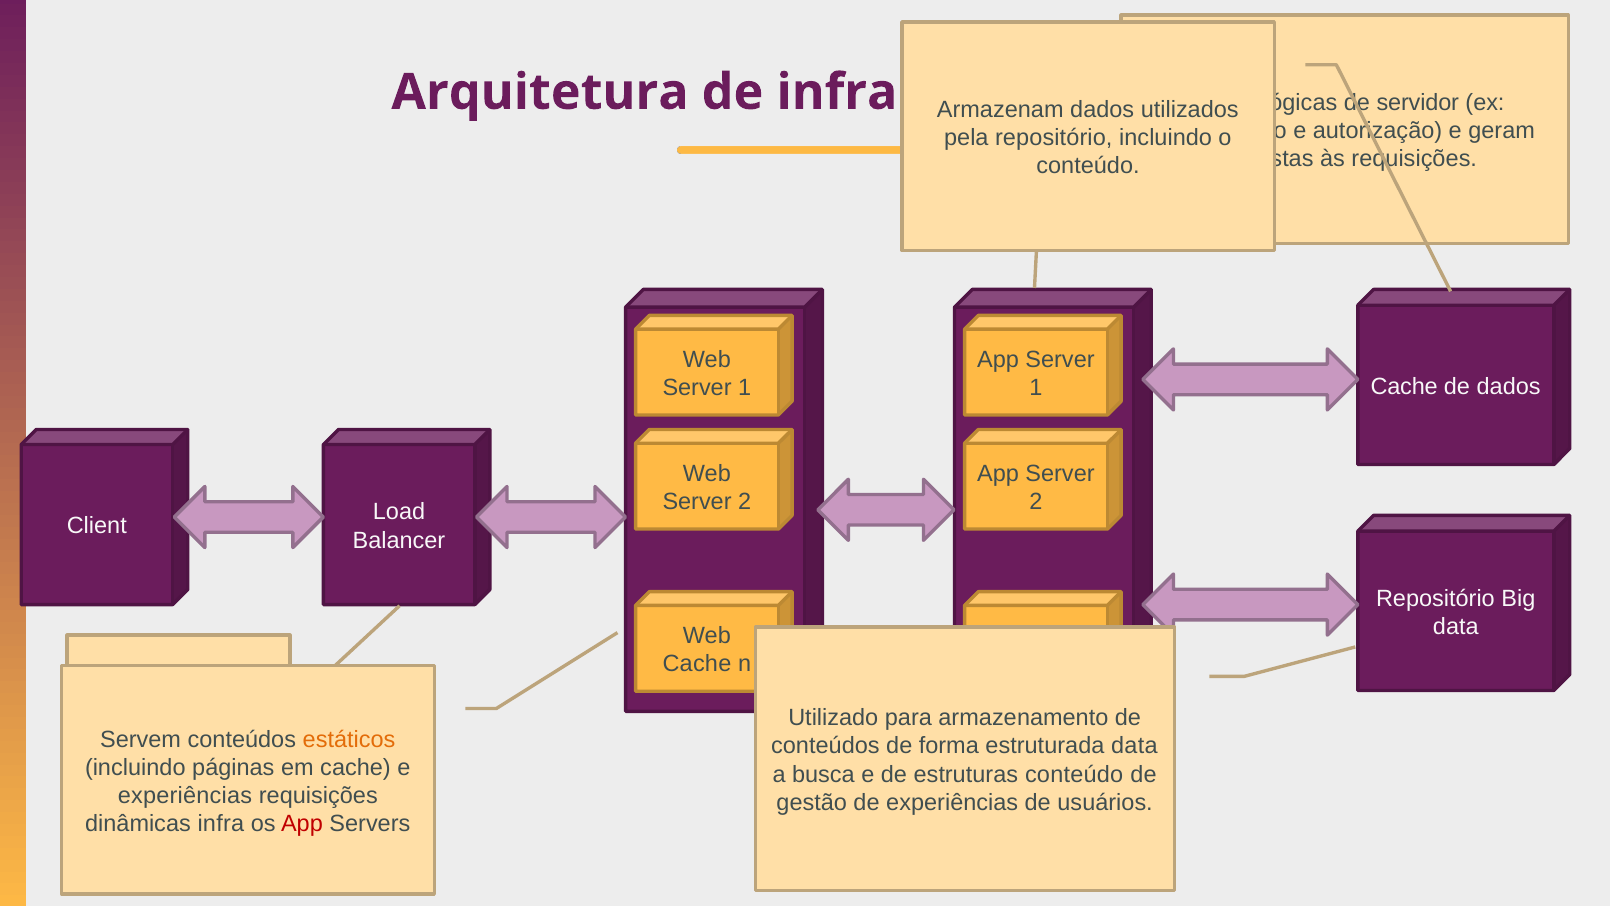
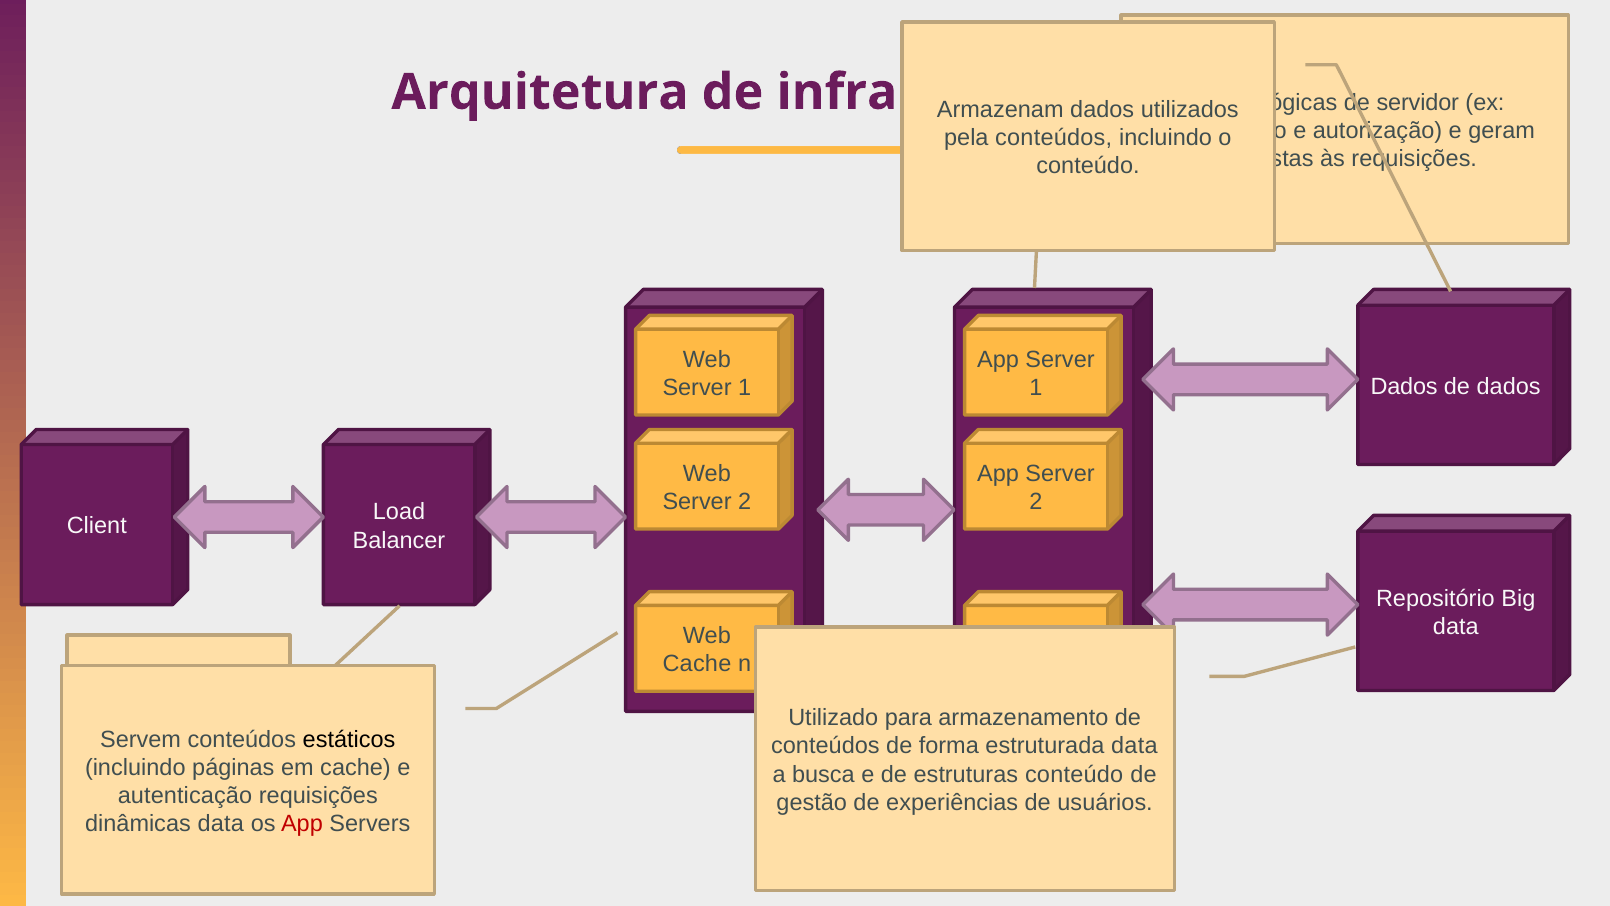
pela repositório: repositório -> conteúdos
Cache at (1404, 386): Cache -> Dados
estáticos colour: orange -> black
experiências at (185, 795): experiências -> autenticação
dinâmicas infra: infra -> data
